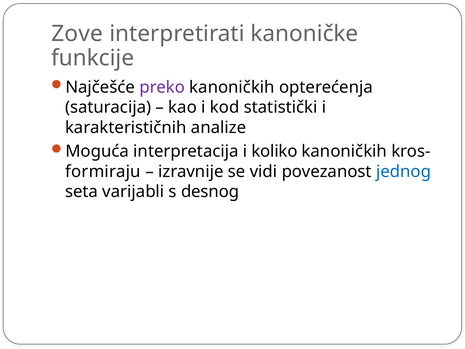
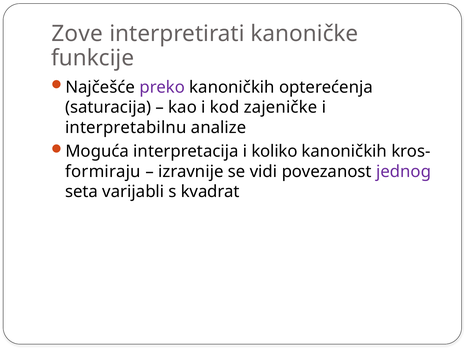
statistički: statistički -> zajeničke
karakterističnih: karakterističnih -> interpretabilnu
jednog colour: blue -> purple
desnog: desnog -> kvadrat
